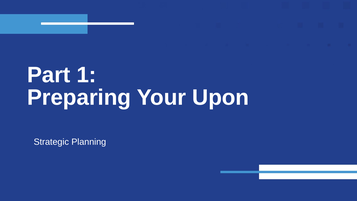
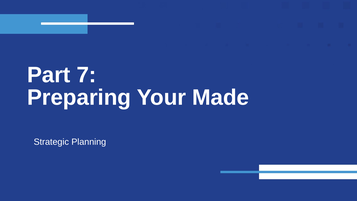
1: 1 -> 7
Upon: Upon -> Made
